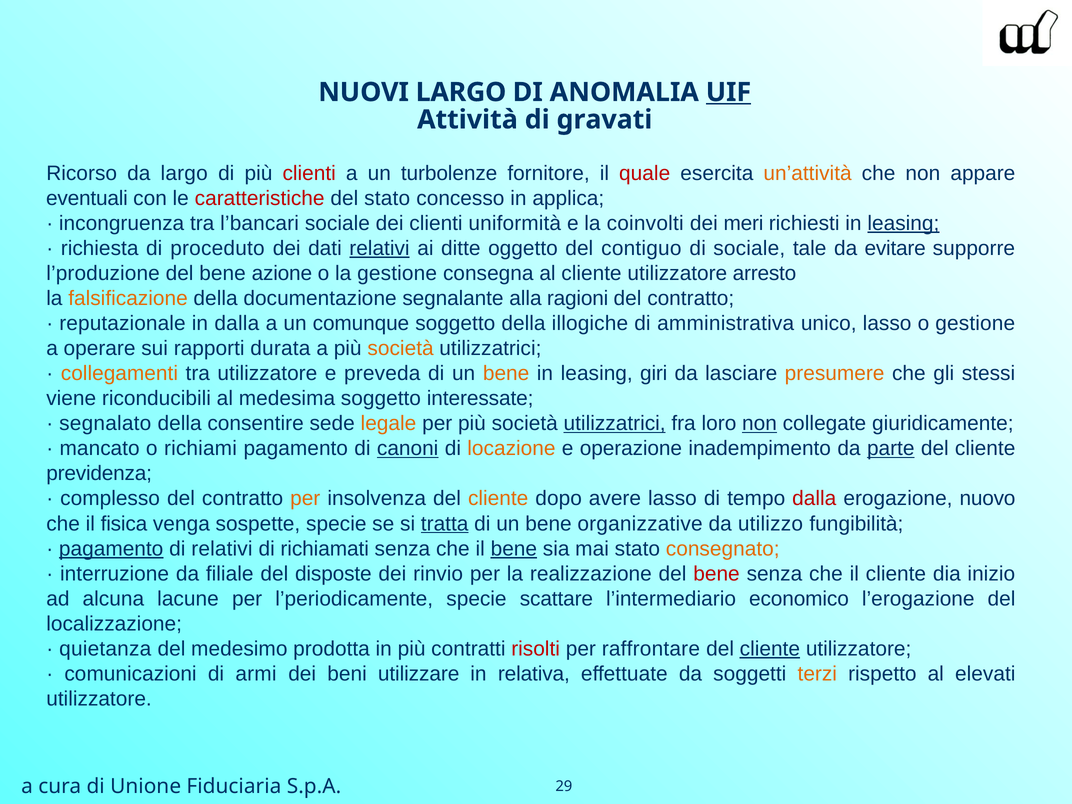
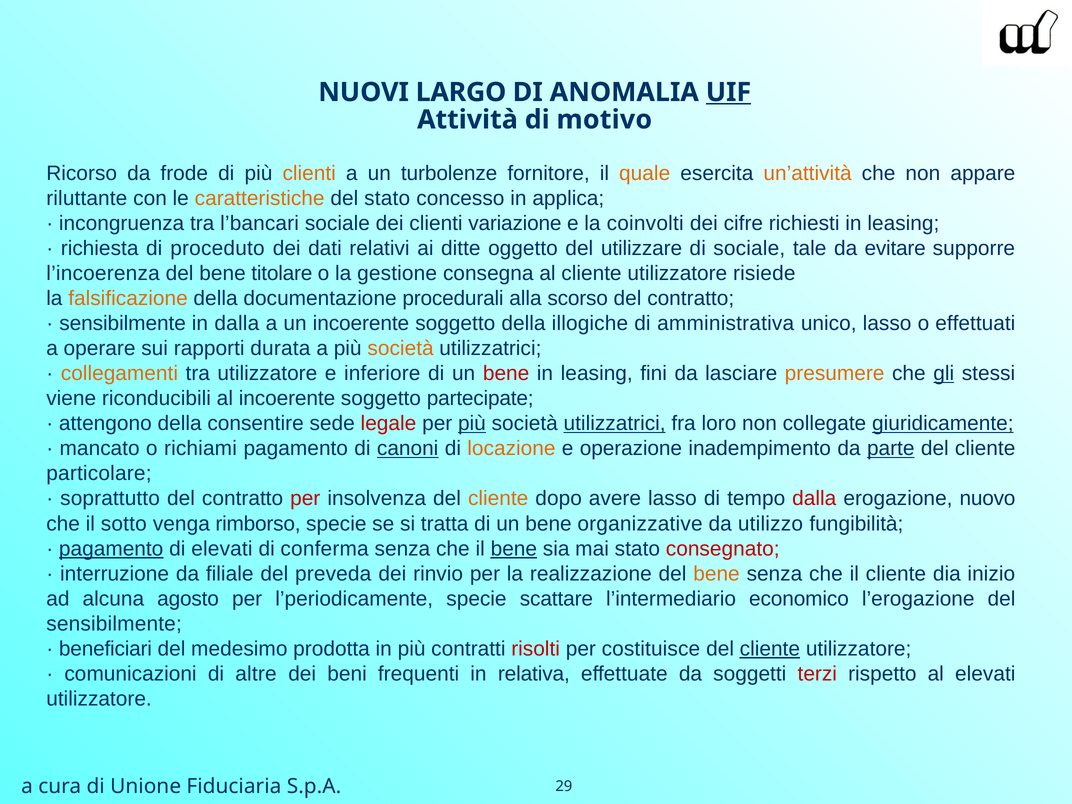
gravati: gravati -> motivo
da largo: largo -> frode
clienti at (309, 173) colour: red -> orange
quale colour: red -> orange
eventuali: eventuali -> riluttante
caratteristiche colour: red -> orange
uniformità: uniformità -> variazione
meri: meri -> cifre
leasing at (903, 223) underline: present -> none
relativi at (379, 248) underline: present -> none
contiguo: contiguo -> utilizzare
l’produzione: l’produzione -> l’incoerenza
azione: azione -> titolare
arresto: arresto -> risiede
segnalante: segnalante -> procedurali
ragioni: ragioni -> scorso
reputazionale at (123, 323): reputazionale -> sensibilmente
un comunque: comunque -> incoerente
o gestione: gestione -> effettuati
preveda: preveda -> inferiore
bene at (506, 373) colour: orange -> red
giri: giri -> fini
gli underline: none -> present
al medesima: medesima -> incoerente
interessate: interessate -> partecipate
segnalato: segnalato -> attengono
legale colour: orange -> red
più at (472, 424) underline: none -> present
non at (759, 424) underline: present -> none
giuridicamente underline: none -> present
previdenza: previdenza -> particolare
complesso: complesso -> soprattutto
per at (305, 499) colour: orange -> red
fisica: fisica -> sotto
sospette: sospette -> rimborso
tratta underline: present -> none
di relativi: relativi -> elevati
richiamati: richiamati -> conferma
consegnato colour: orange -> red
disposte: disposte -> preveda
bene at (717, 574) colour: red -> orange
lacune: lacune -> agosto
localizzazione at (114, 624): localizzazione -> sensibilmente
quietanza: quietanza -> beneficiari
raffrontare: raffrontare -> costituisce
armi: armi -> altre
utilizzare: utilizzare -> frequenti
terzi colour: orange -> red
